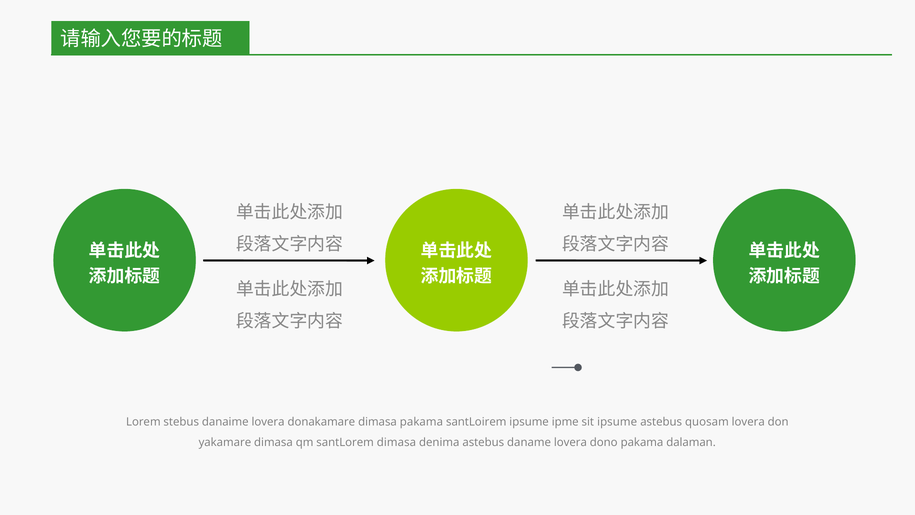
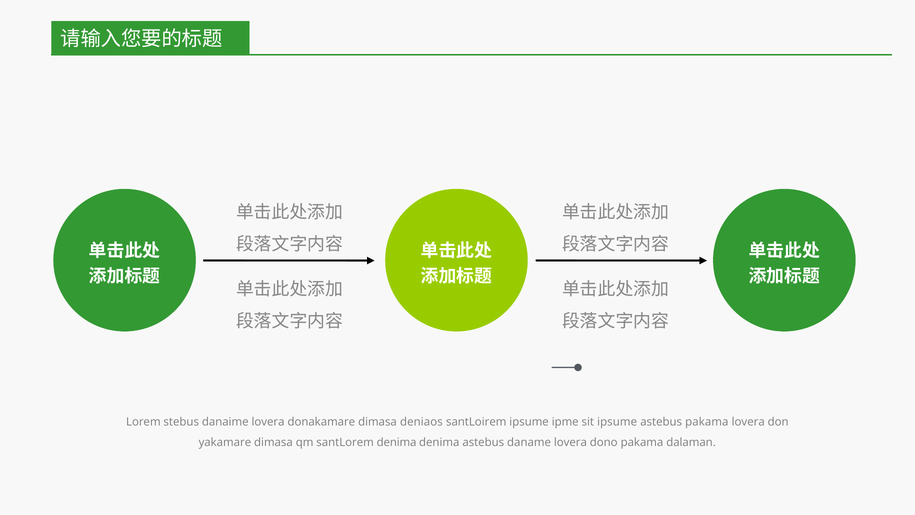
dimasa pakama: pakama -> deniaos
astebus quosam: quosam -> pakama
santLorem dimasa: dimasa -> denima
